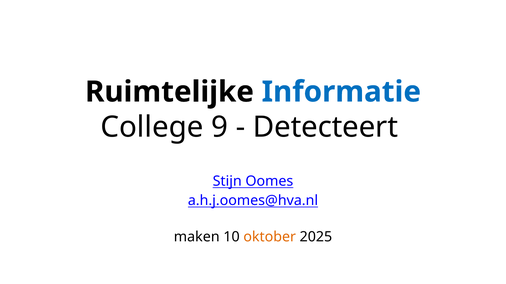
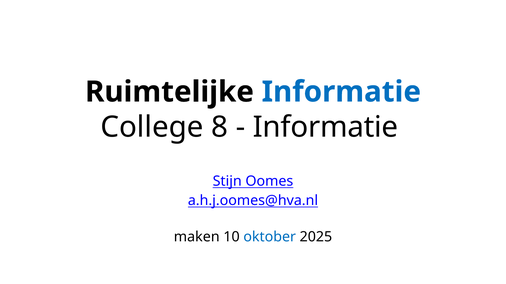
9: 9 -> 8
Detecteert at (325, 127): Detecteert -> Informatie
oktober colour: orange -> blue
